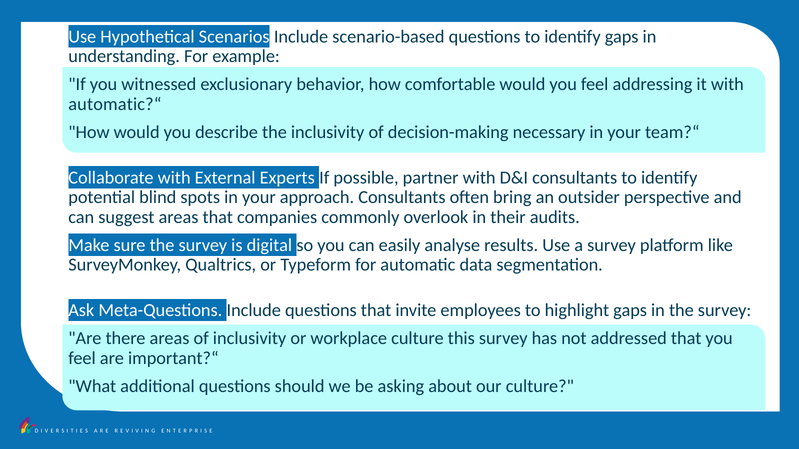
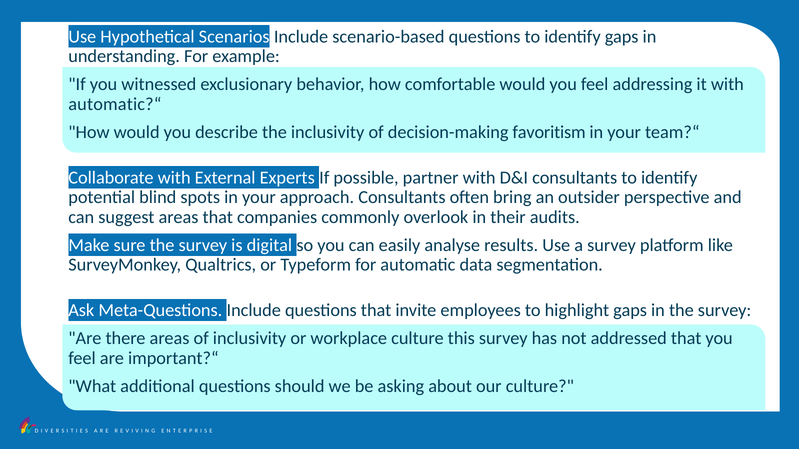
necessary: necessary -> favoritism
